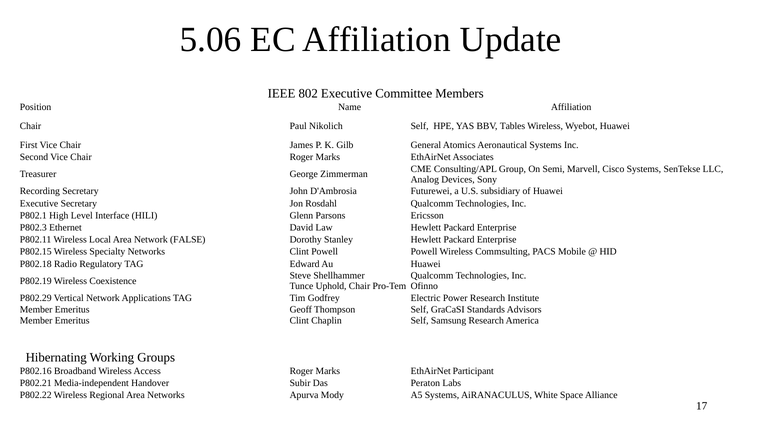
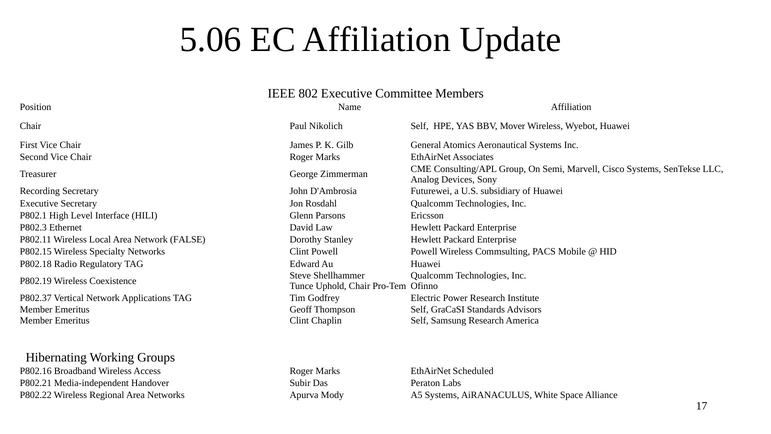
Tables: Tables -> Mover
P802.29: P802.29 -> P802.37
Participant: Participant -> Scheduled
